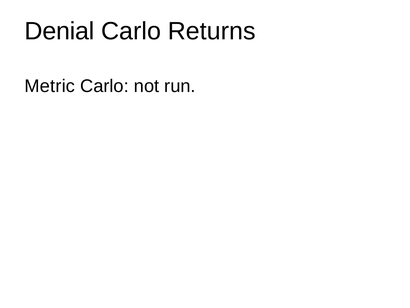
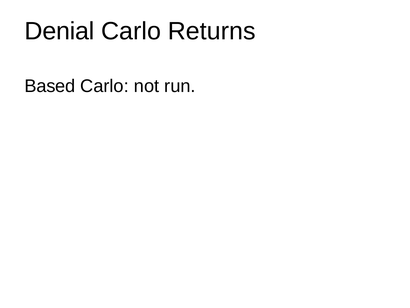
Metric: Metric -> Based
